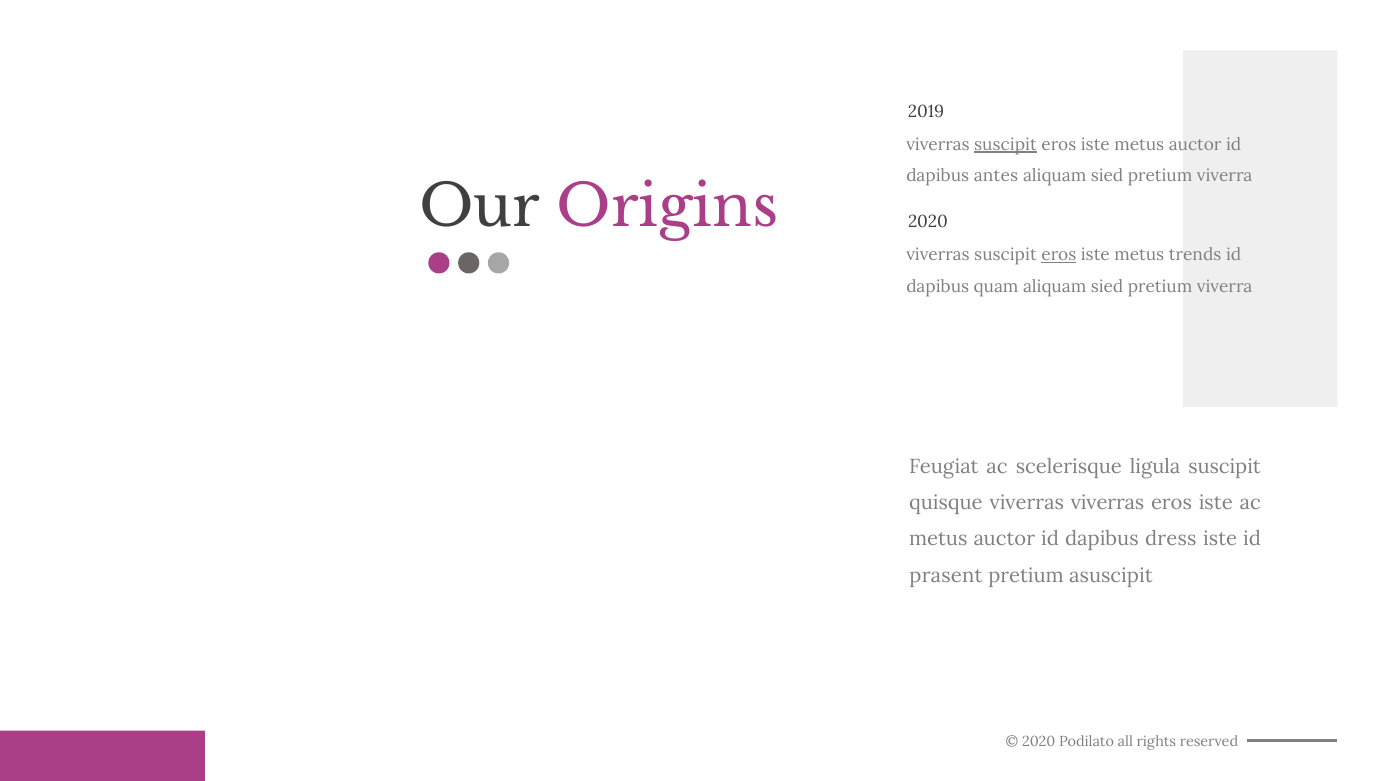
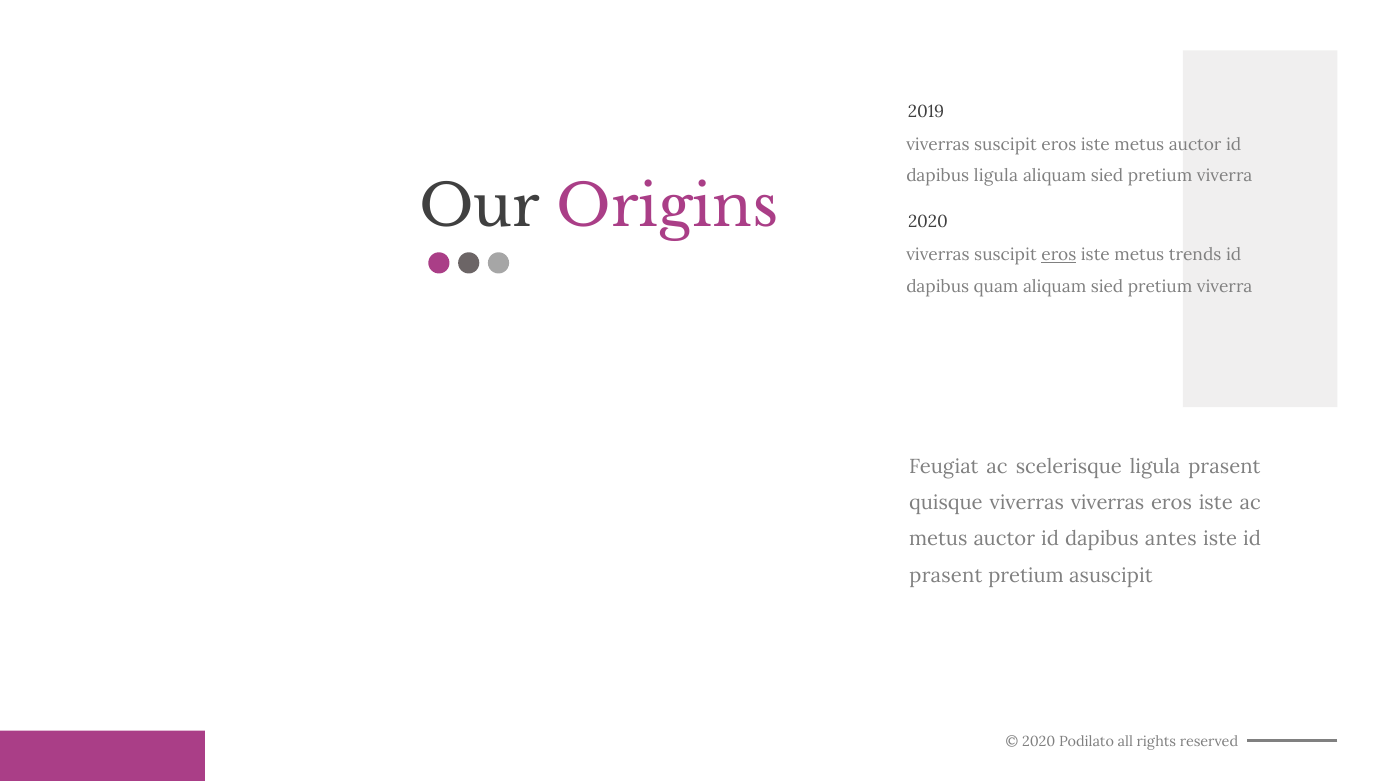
suscipit at (1005, 144) underline: present -> none
dapibus antes: antes -> ligula
ligula suscipit: suscipit -> prasent
dress: dress -> antes
